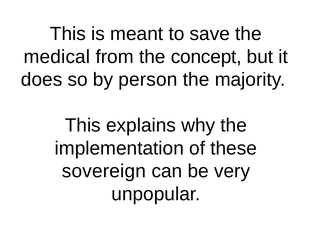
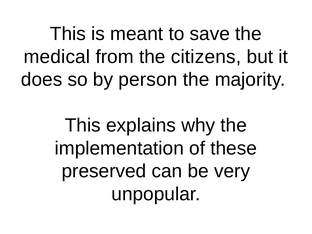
concept: concept -> citizens
sovereign: sovereign -> preserved
